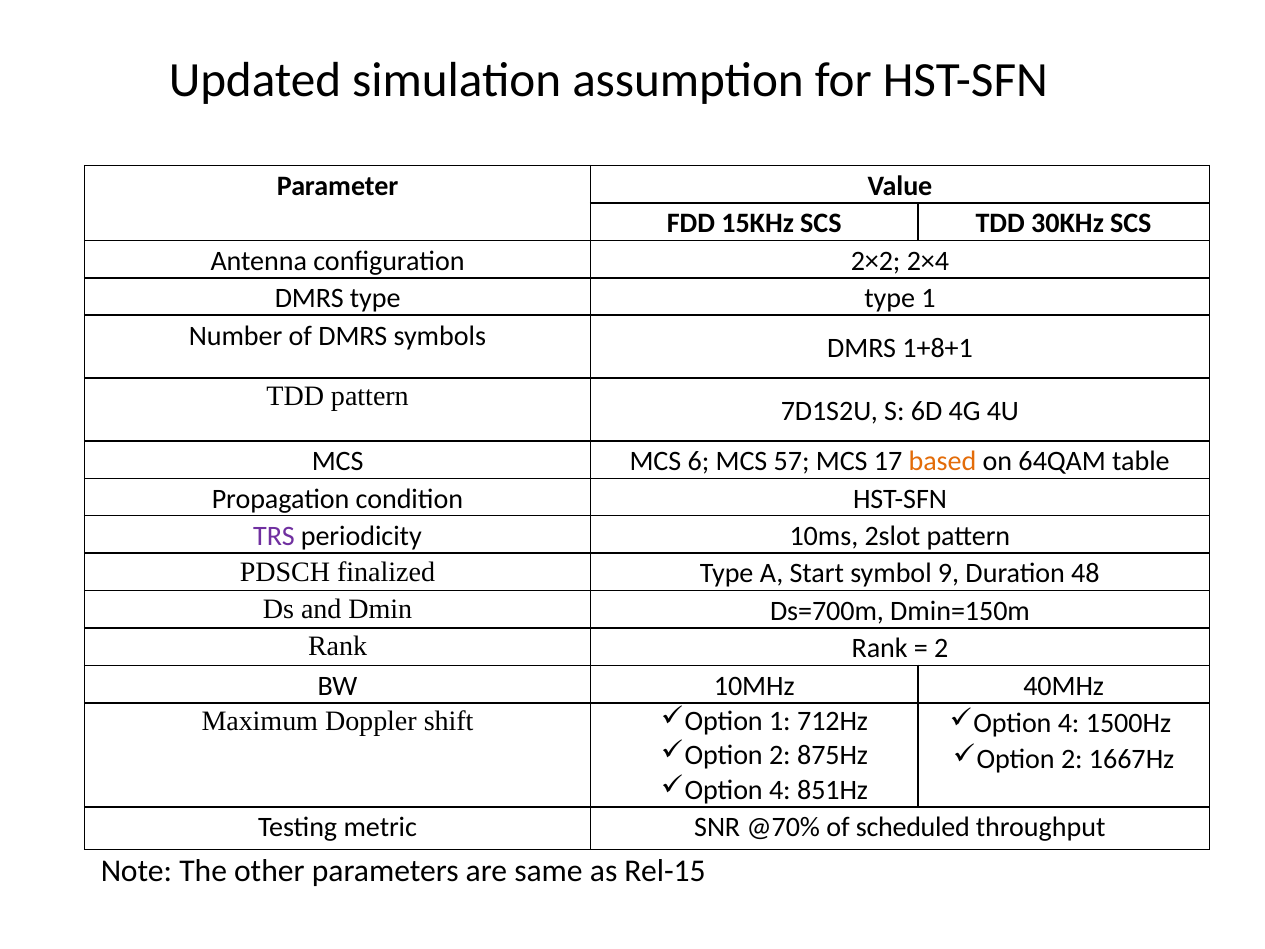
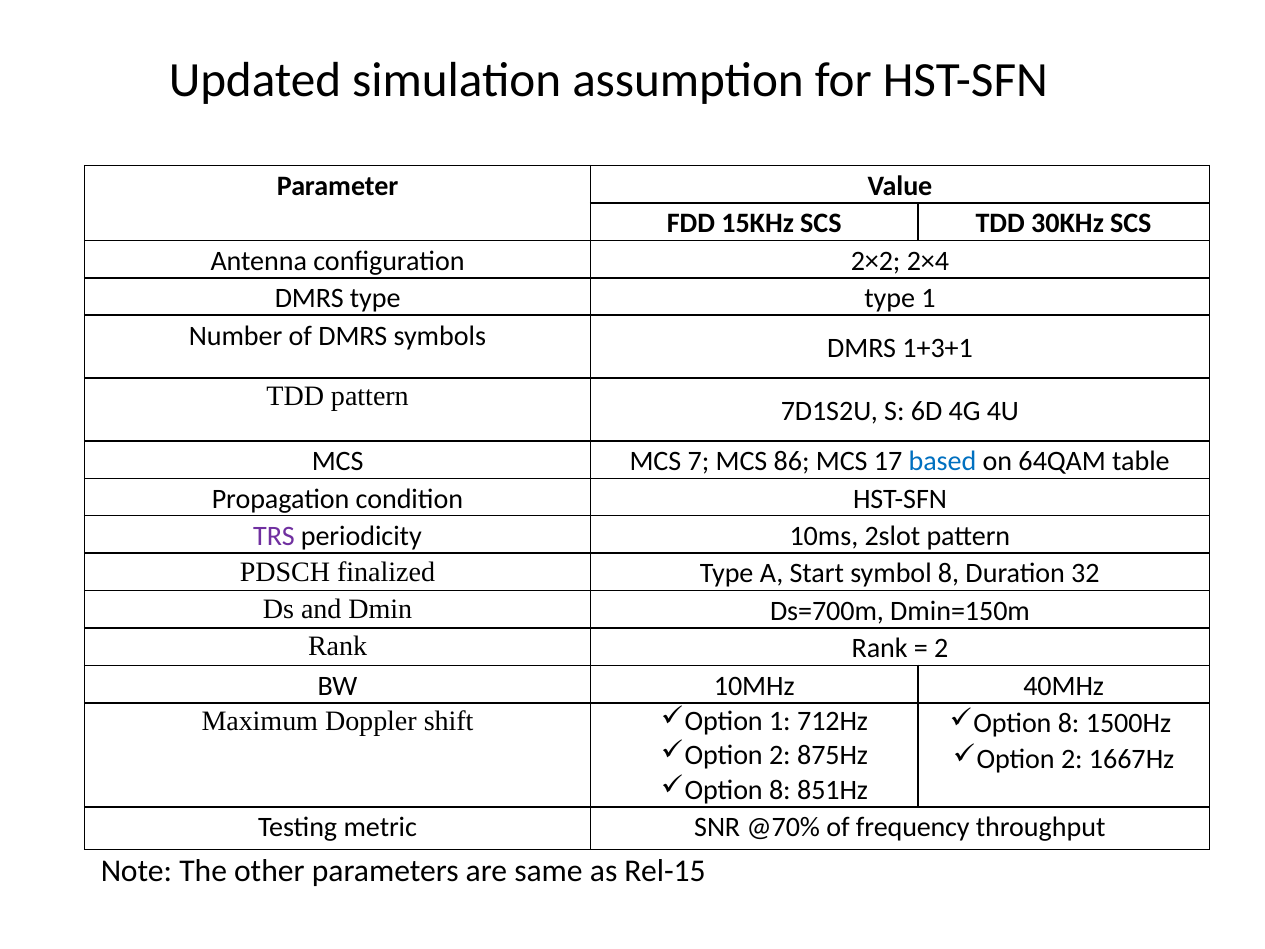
1+8+1: 1+8+1 -> 1+3+1
6: 6 -> 7
57: 57 -> 86
based colour: orange -> blue
symbol 9: 9 -> 8
48: 48 -> 32
4 at (1069, 723): 4 -> 8
4 at (780, 790): 4 -> 8
scheduled: scheduled -> frequency
